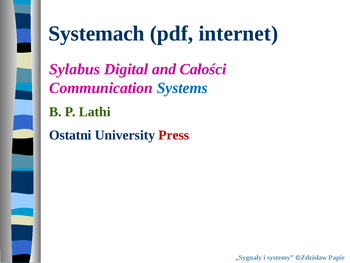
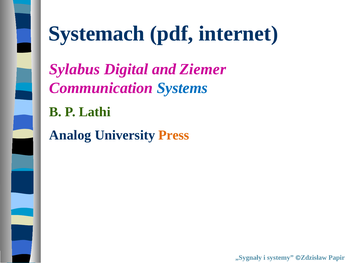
Całości: Całości -> Ziemer
Ostatni: Ostatni -> Analog
Press colour: red -> orange
